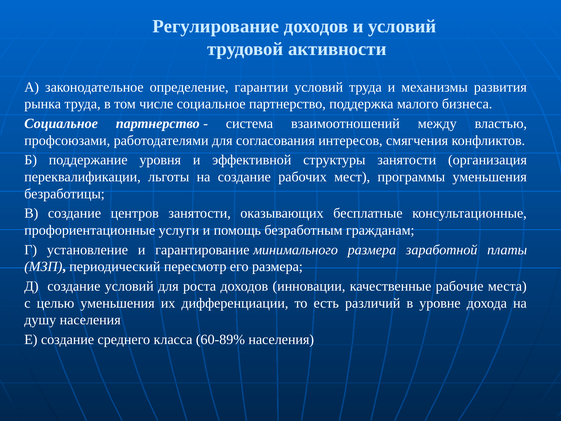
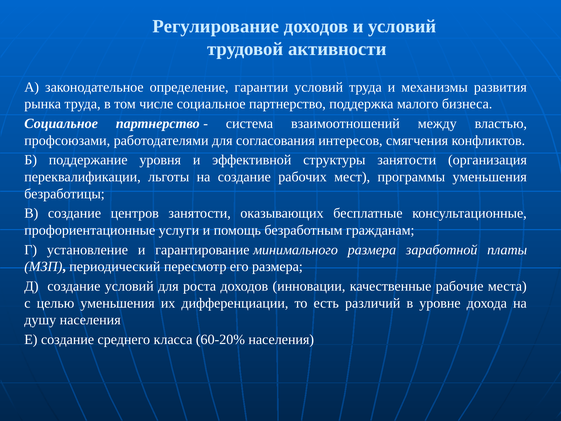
60-89%: 60-89% -> 60-20%
